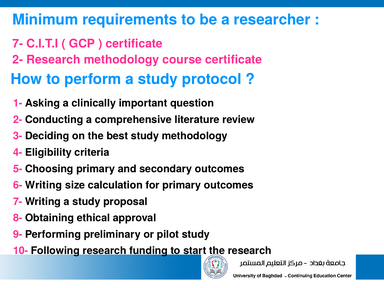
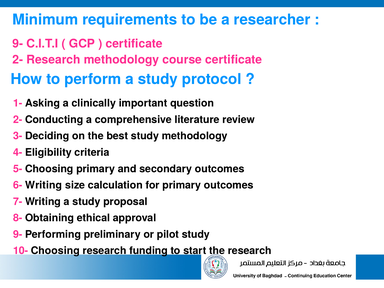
7- at (18, 44): 7- -> 9-
10- Following: Following -> Choosing
